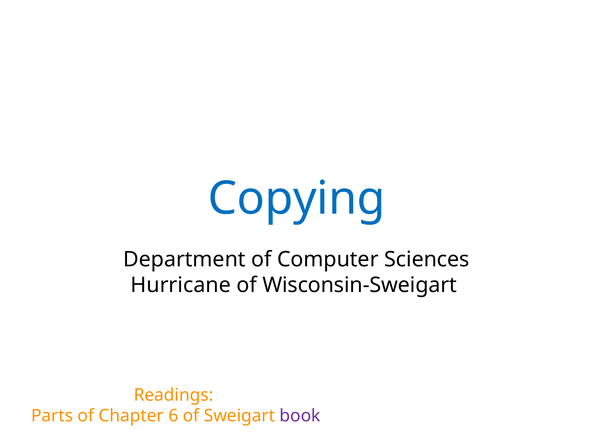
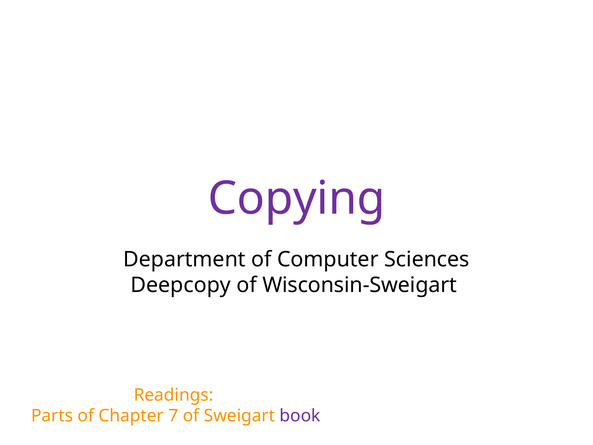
Copying colour: blue -> purple
Hurricane: Hurricane -> Deepcopy
6: 6 -> 7
